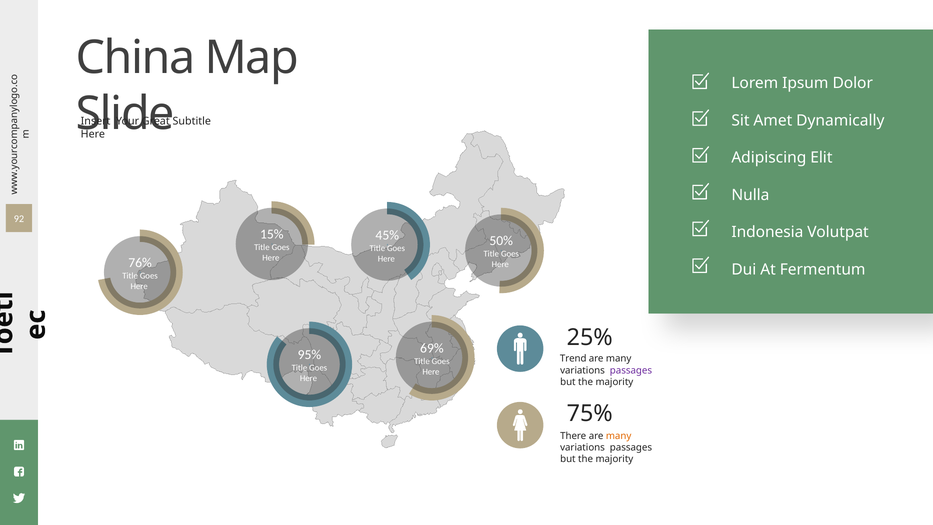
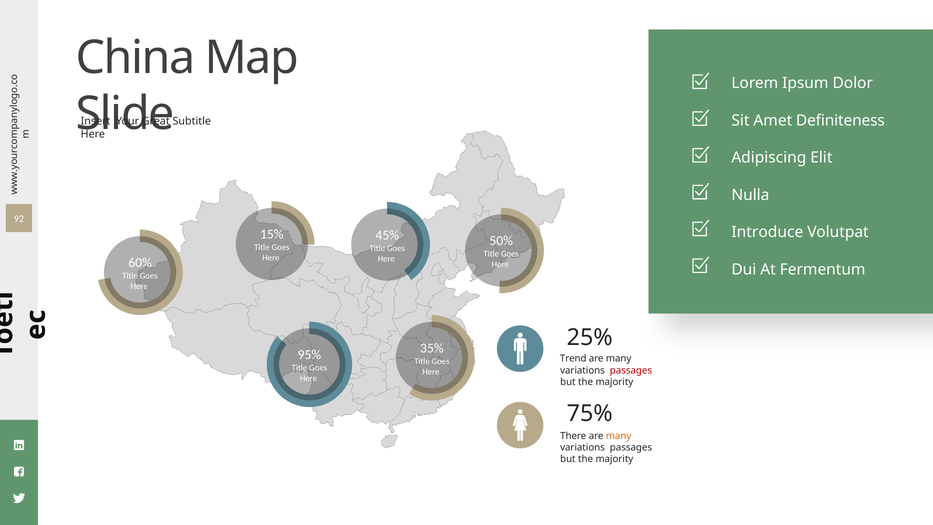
Dynamically: Dynamically -> Definiteness
Indonesia: Indonesia -> Introduce
76%: 76% -> 60%
69%: 69% -> 35%
passages at (631, 370) colour: purple -> red
